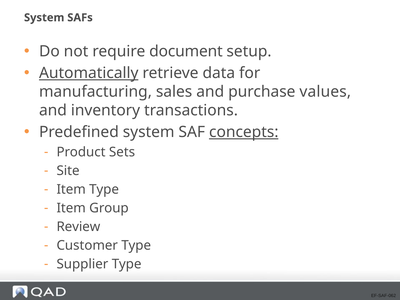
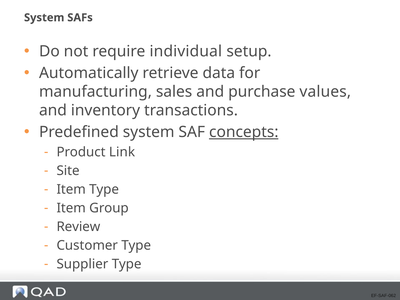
document: document -> individual
Automatically underline: present -> none
Sets: Sets -> Link
